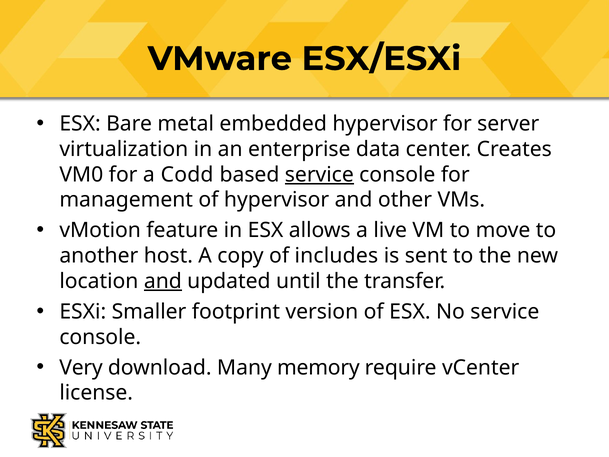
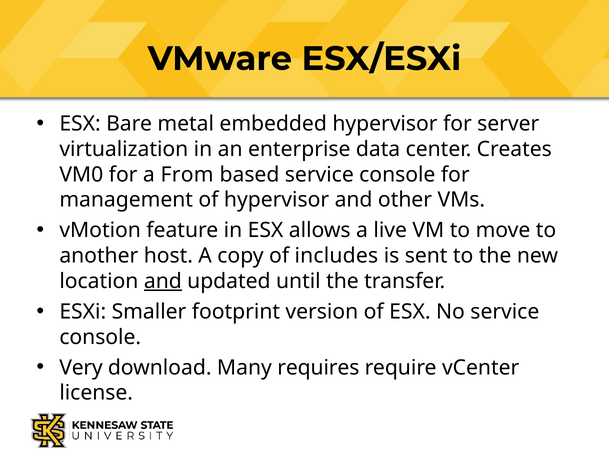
Codd: Codd -> From
service at (319, 175) underline: present -> none
memory: memory -> requires
